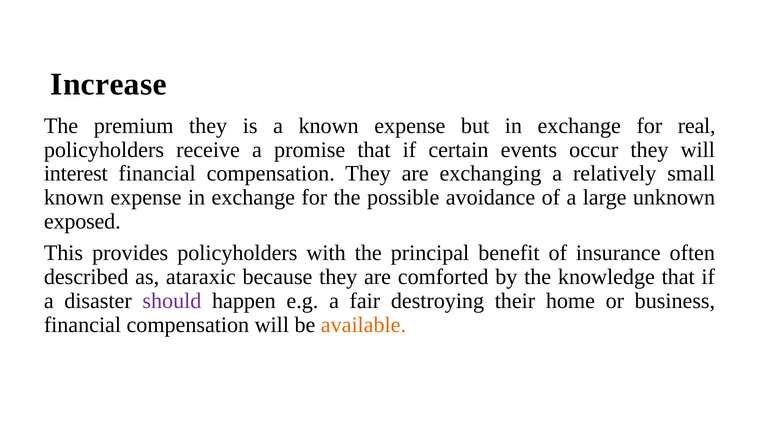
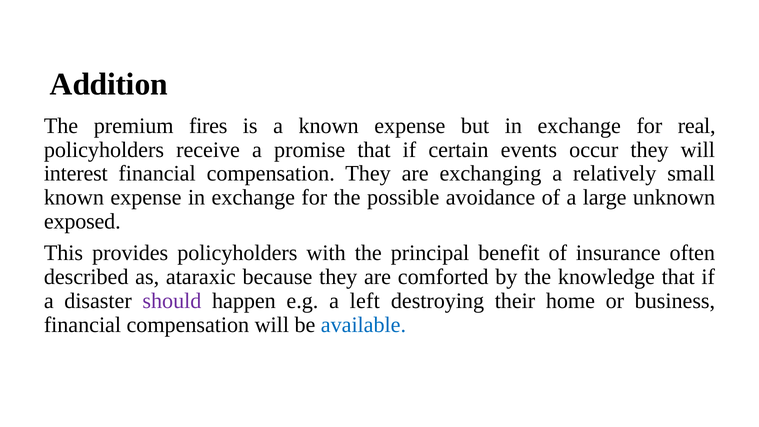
Increase: Increase -> Addition
premium they: they -> fires
fair: fair -> left
available colour: orange -> blue
